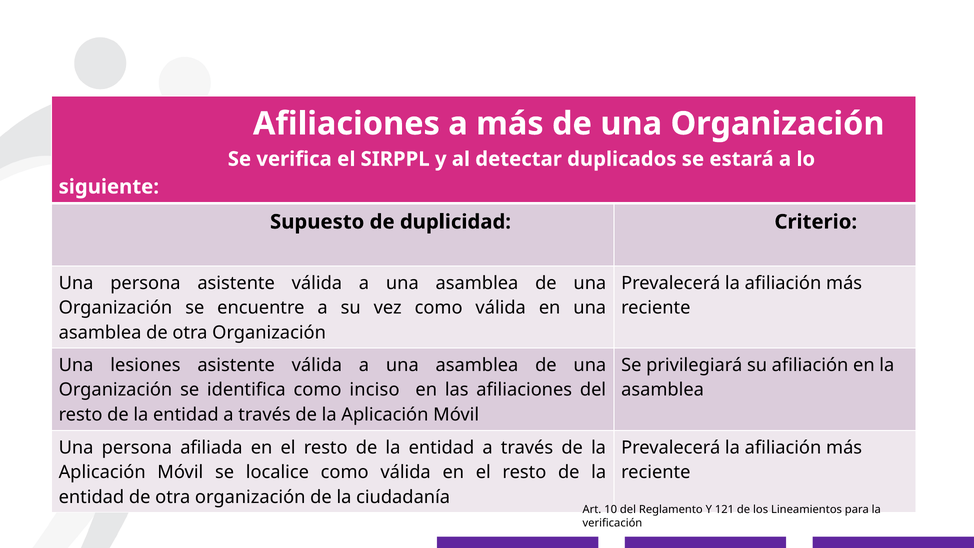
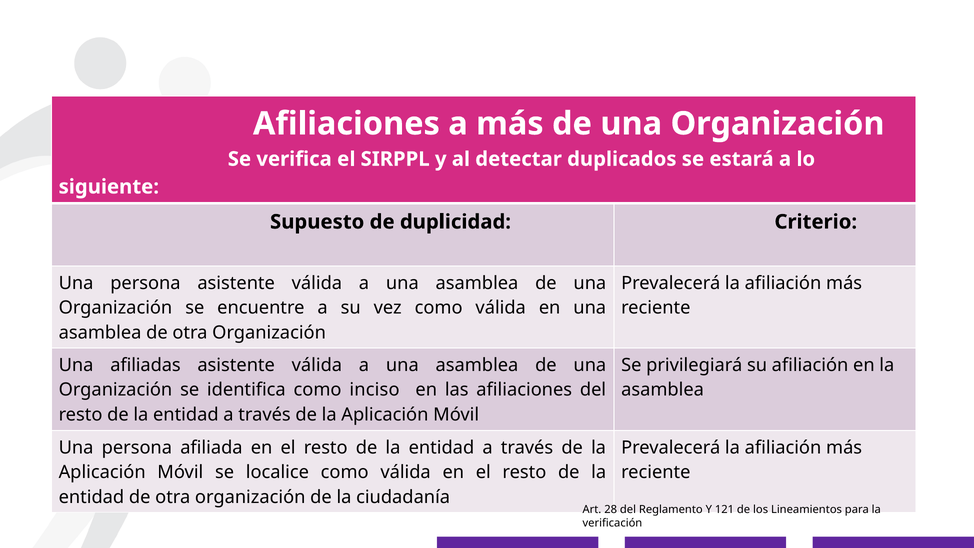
lesiones: lesiones -> afiliadas
10: 10 -> 28
